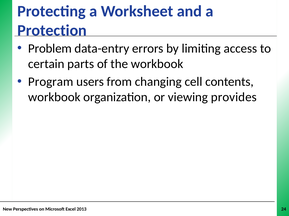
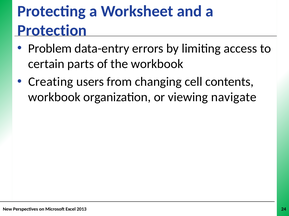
Program: Program -> Creating
provides: provides -> navigate
